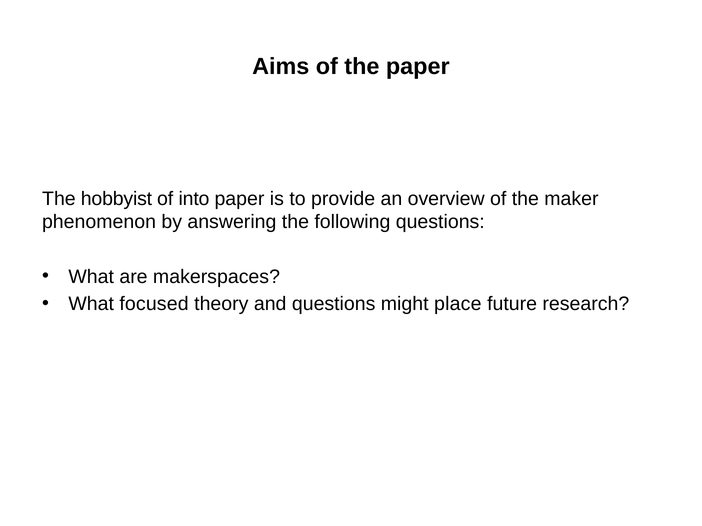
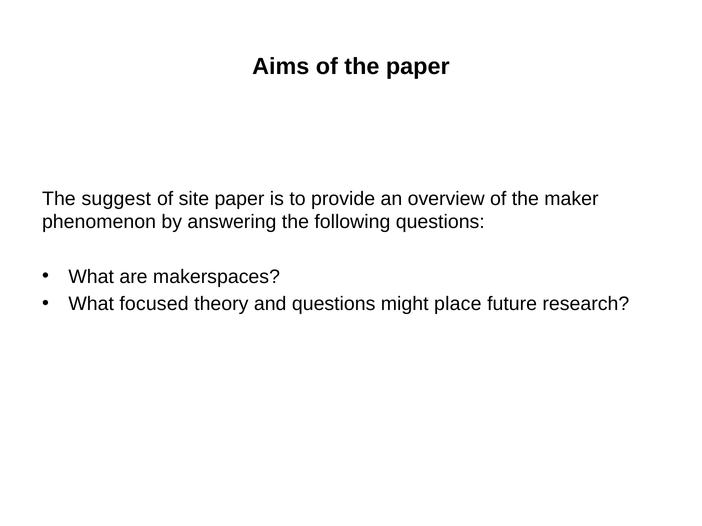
hobbyist: hobbyist -> suggest
into: into -> site
